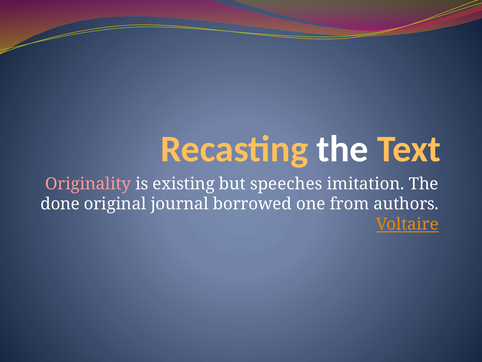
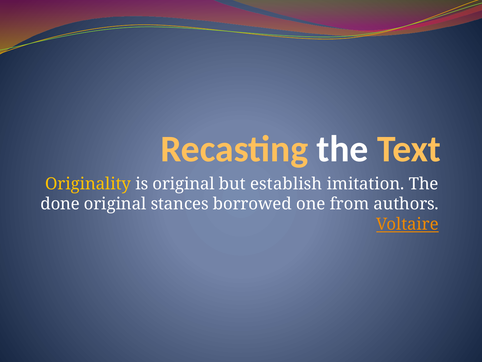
Originality colour: pink -> yellow
is existing: existing -> original
speeches: speeches -> establish
journal: journal -> stances
